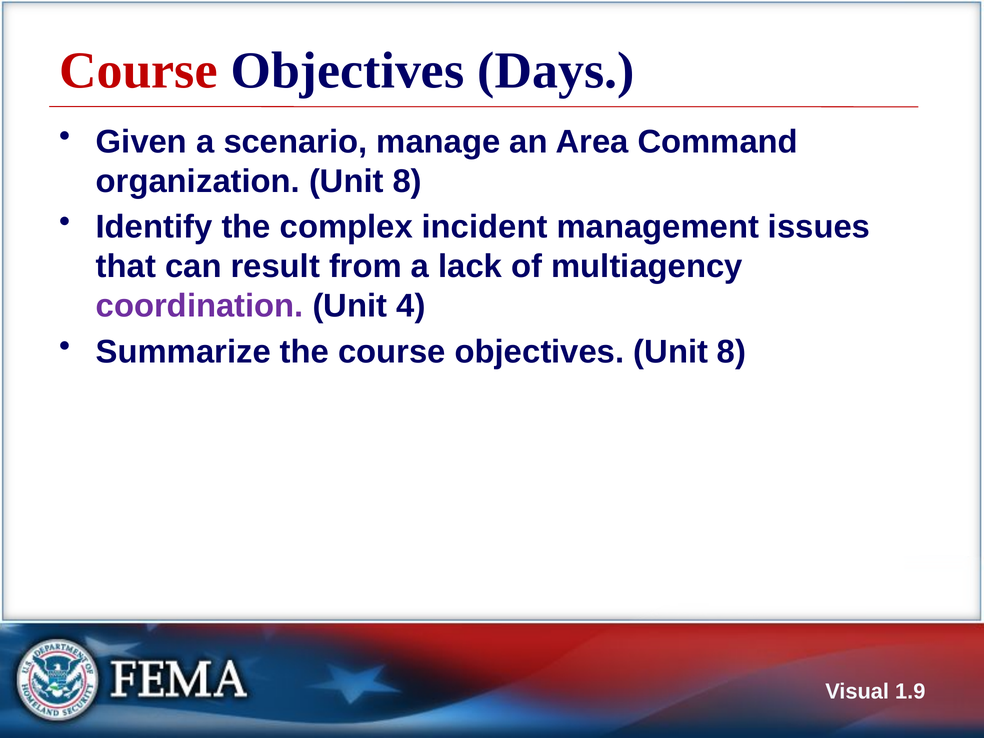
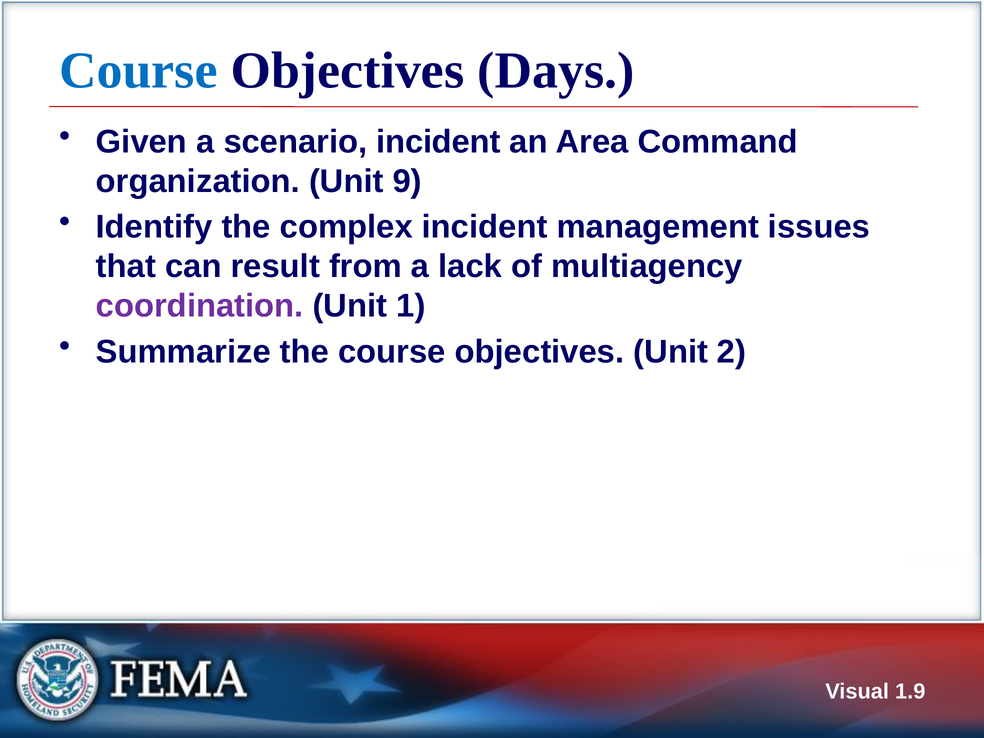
Course at (138, 71) colour: red -> blue
scenario manage: manage -> incident
organization Unit 8: 8 -> 9
4: 4 -> 1
objectives Unit 8: 8 -> 2
